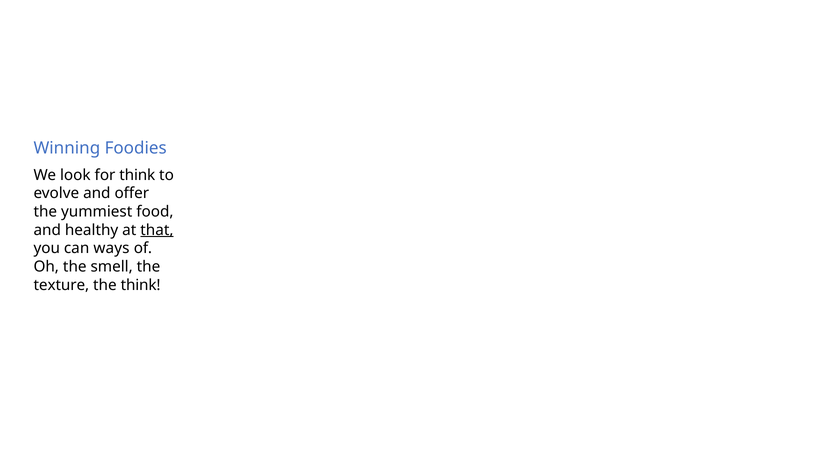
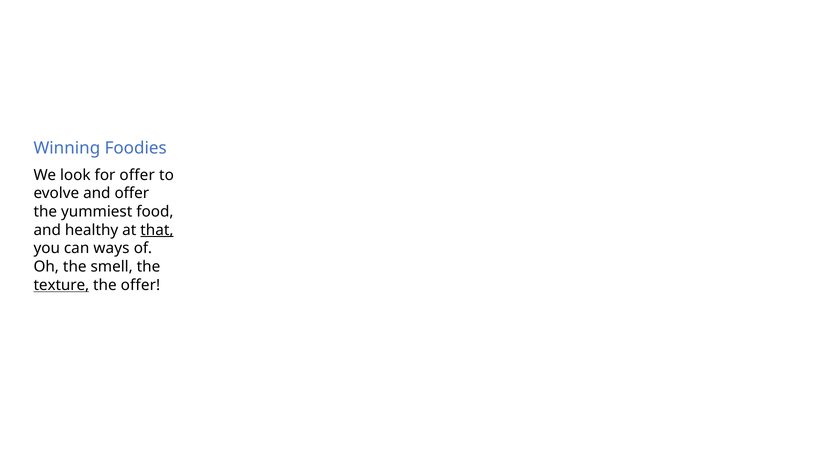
for think: think -> offer
texture underline: none -> present
the think: think -> offer
